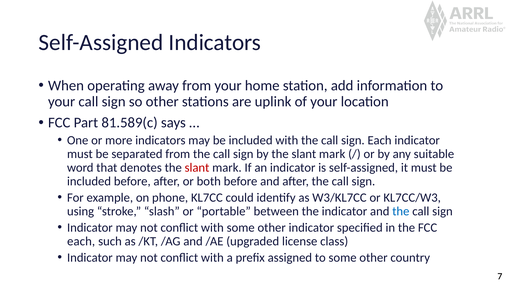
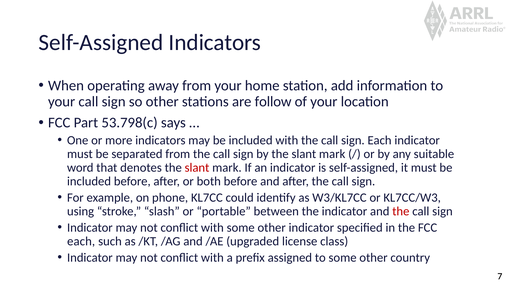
uplink: uplink -> follow
81.589(c: 81.589(c -> 53.798(c
the at (401, 211) colour: blue -> red
